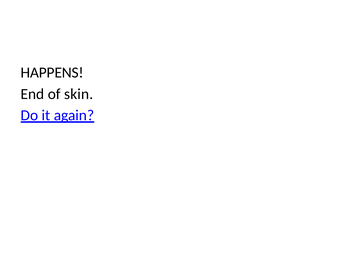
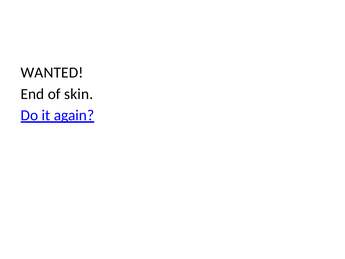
HAPPENS: HAPPENS -> WANTED
